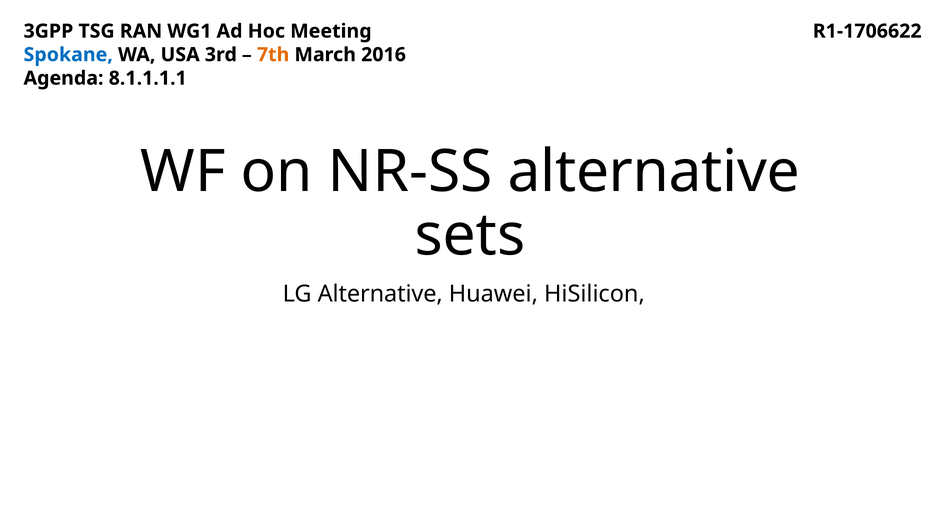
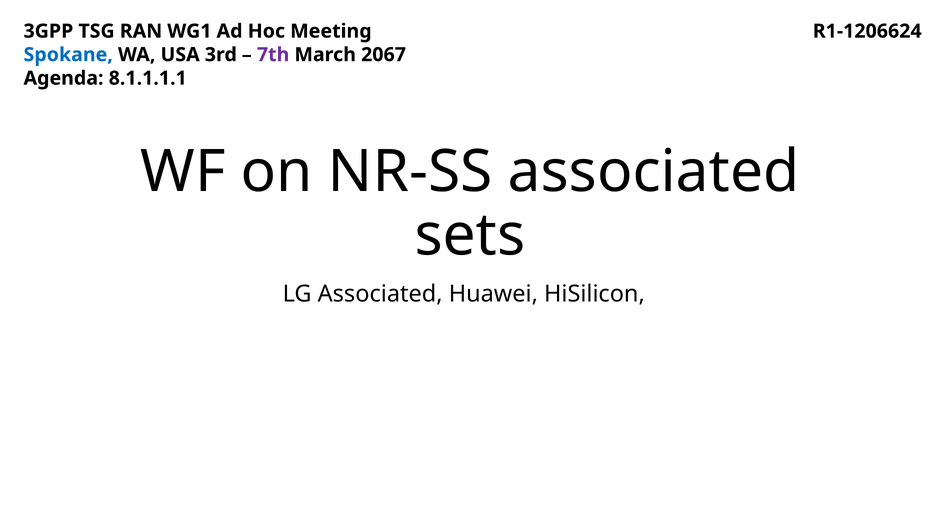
R1-1706622: R1-1706622 -> R1-1206624
7th colour: orange -> purple
2016: 2016 -> 2067
NR-SS alternative: alternative -> associated
LG Alternative: Alternative -> Associated
